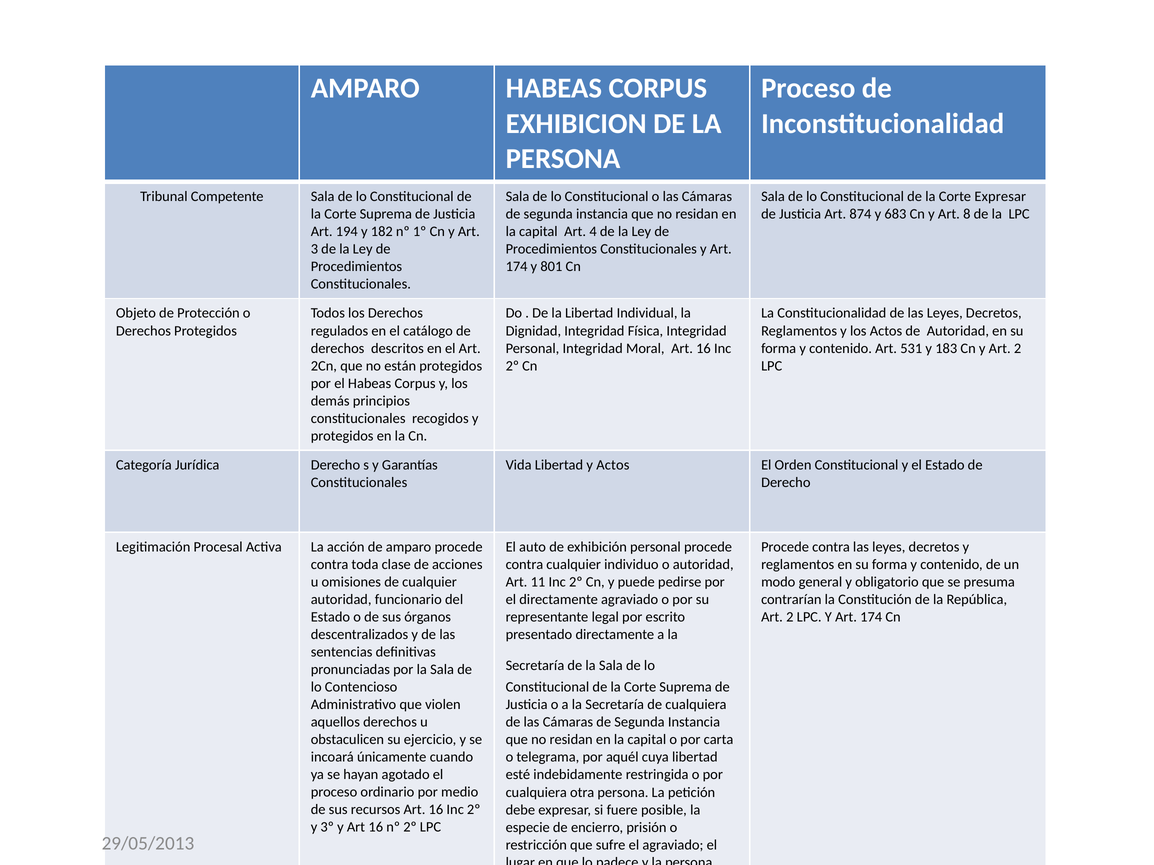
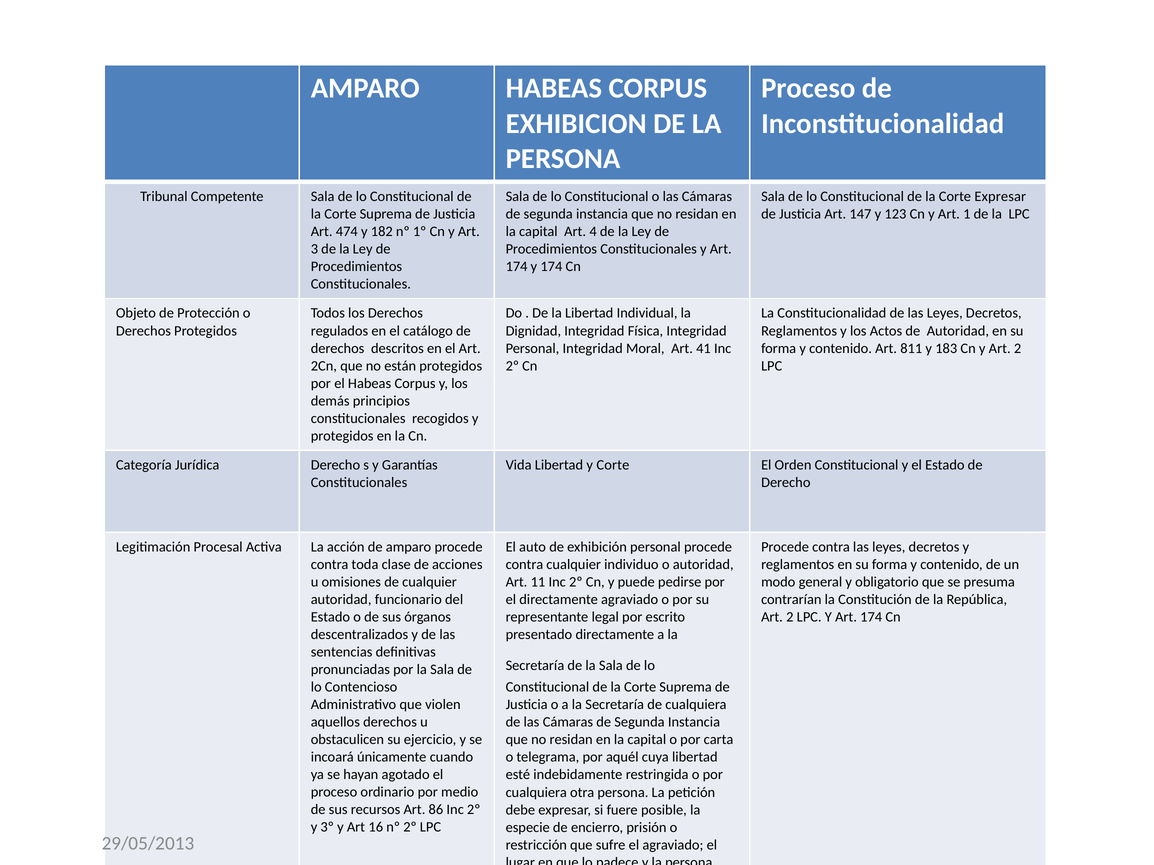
874: 874 -> 147
683: 683 -> 123
8: 8 -> 1
194: 194 -> 474
y 801: 801 -> 174
Moral Art 16: 16 -> 41
531: 531 -> 811
y Actos: Actos -> Corte
recursos Art 16: 16 -> 86
